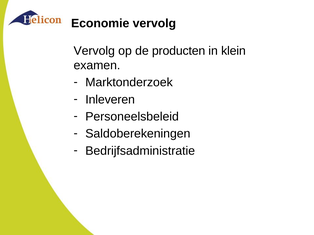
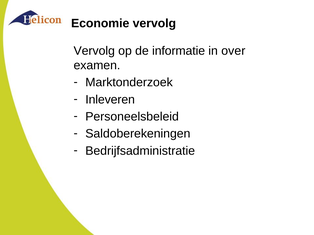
producten: producten -> informatie
klein: klein -> over
